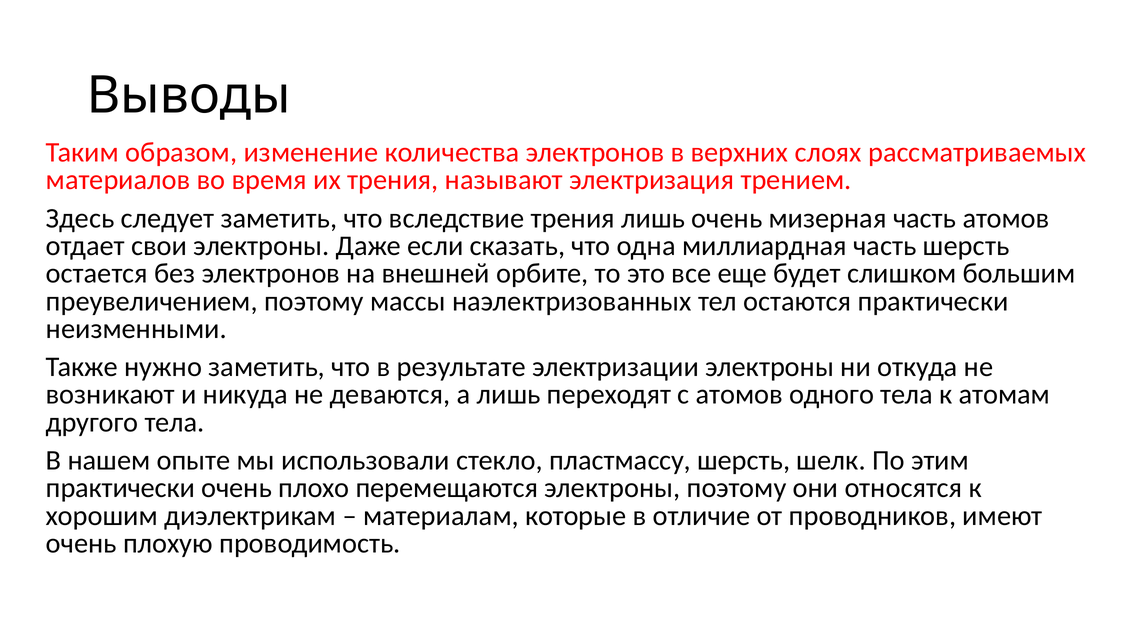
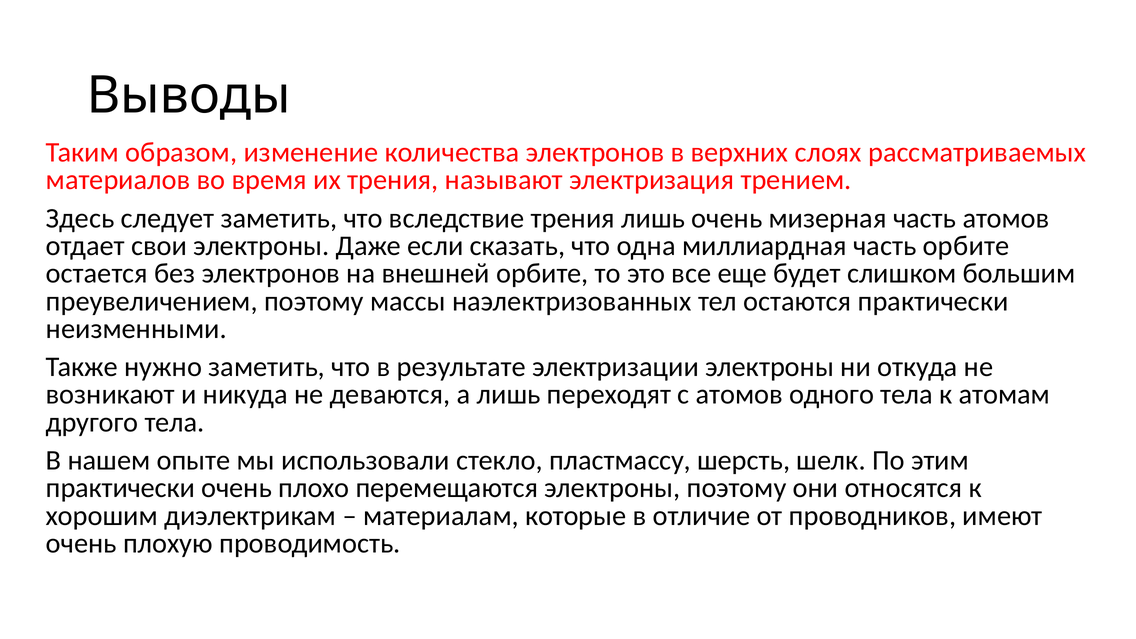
часть шерсть: шерсть -> орбите
